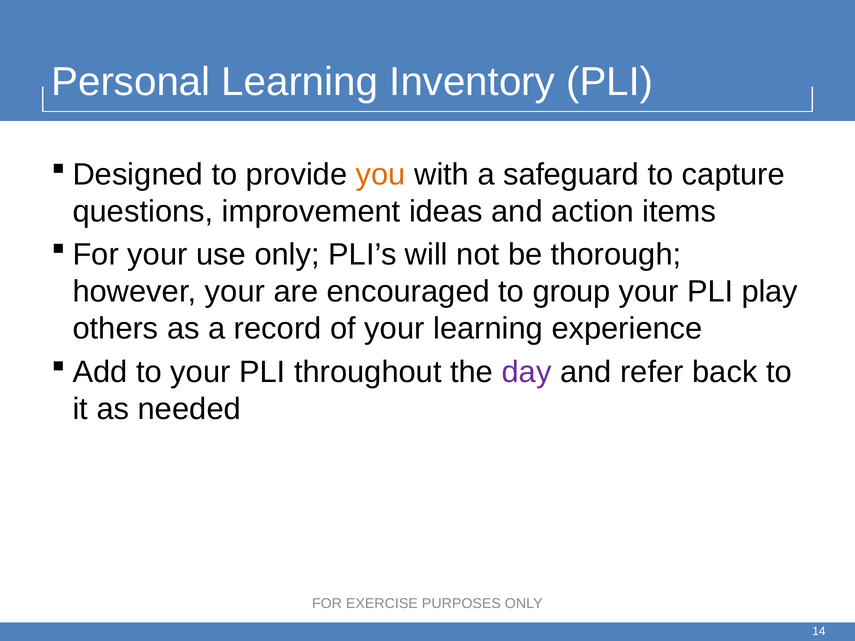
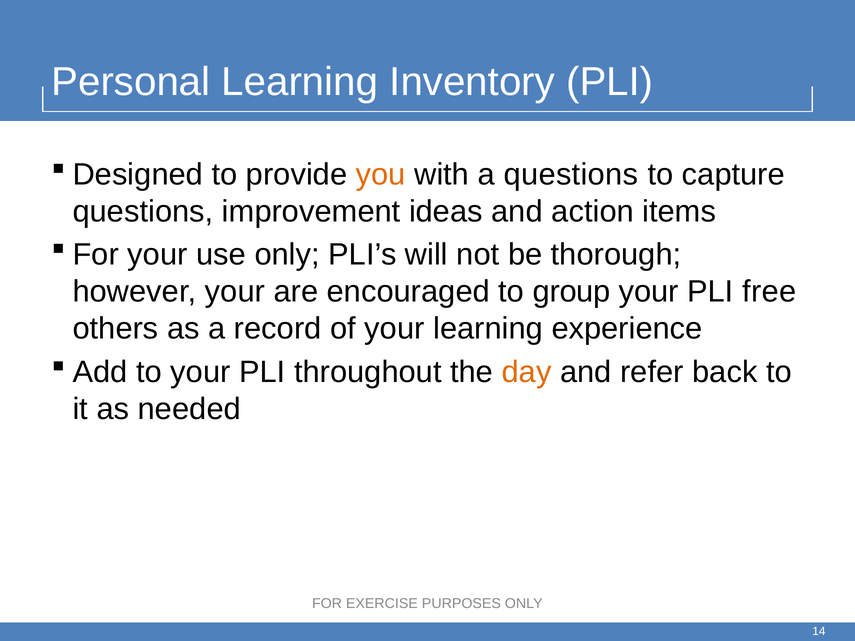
a safeguard: safeguard -> questions
play: play -> free
day colour: purple -> orange
